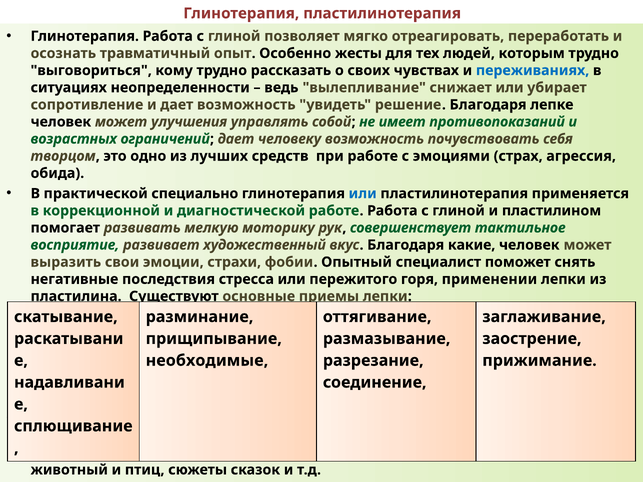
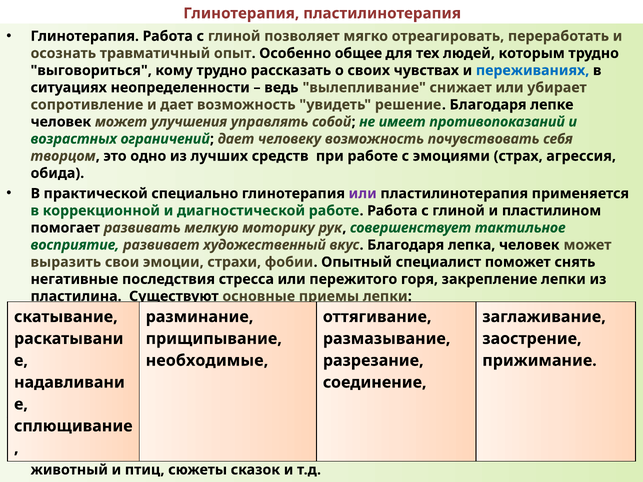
жесты: жесты -> общее
или at (363, 194) colour: blue -> purple
какие: какие -> лепка
применении: применении -> закрепление
